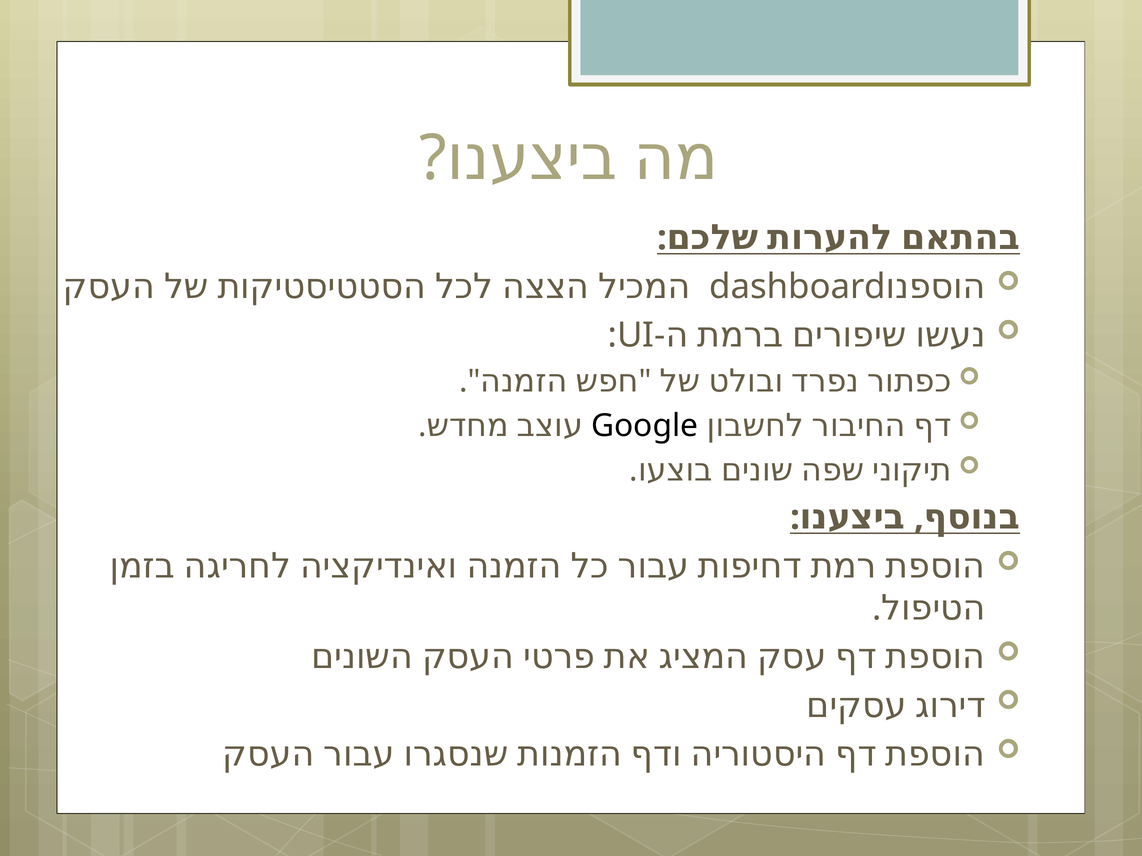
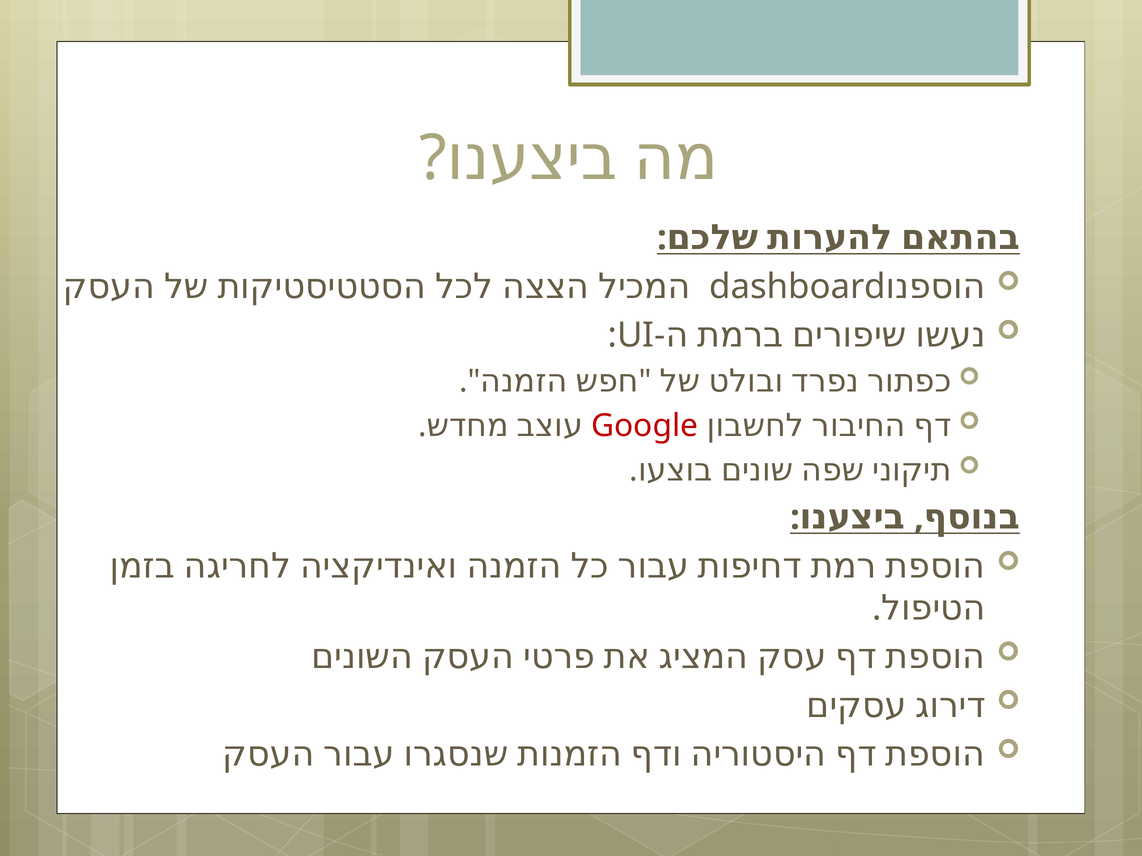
Google colour: black -> red
